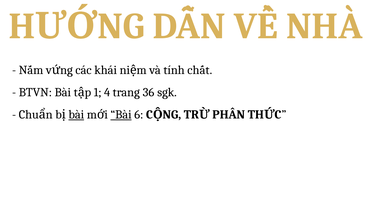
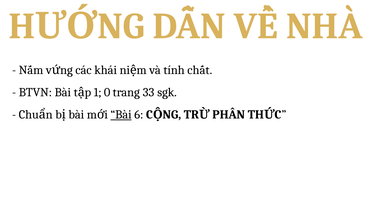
4: 4 -> 0
36: 36 -> 33
bài at (76, 115) underline: present -> none
